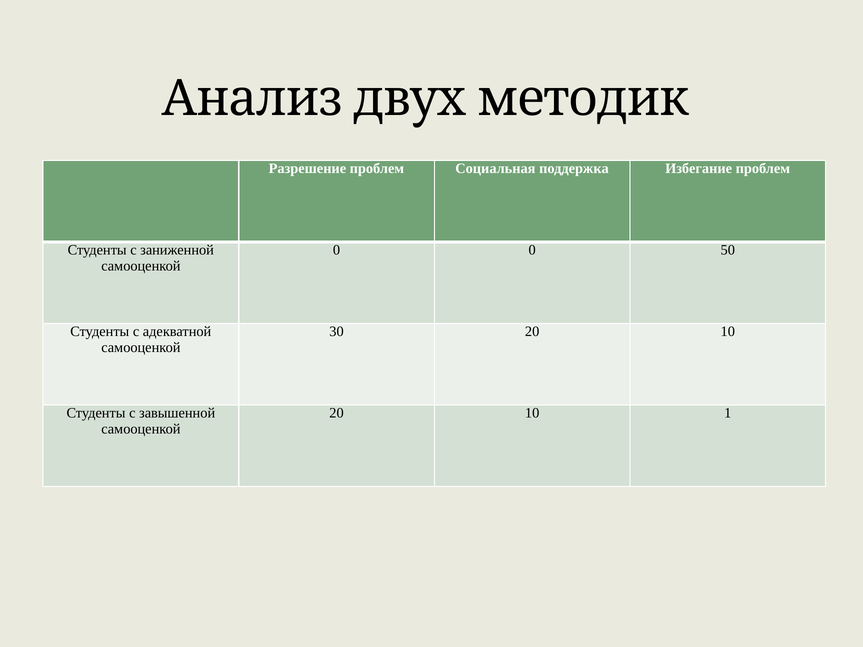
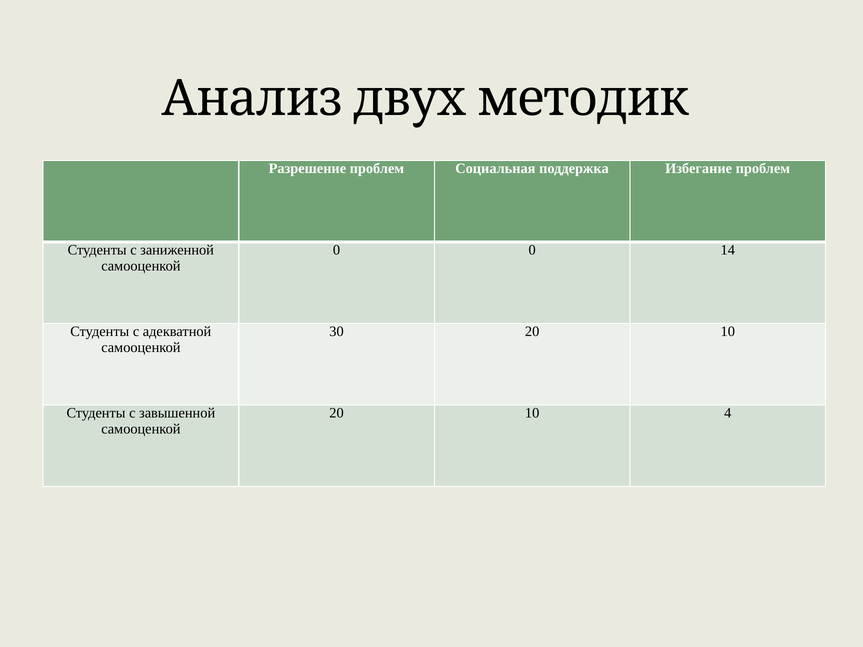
50: 50 -> 14
1: 1 -> 4
